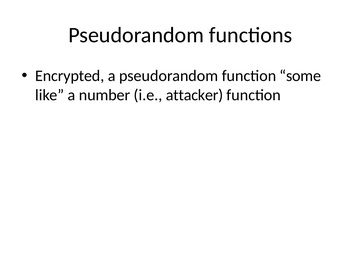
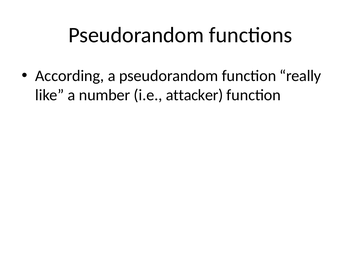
Encrypted: Encrypted -> According
some: some -> really
